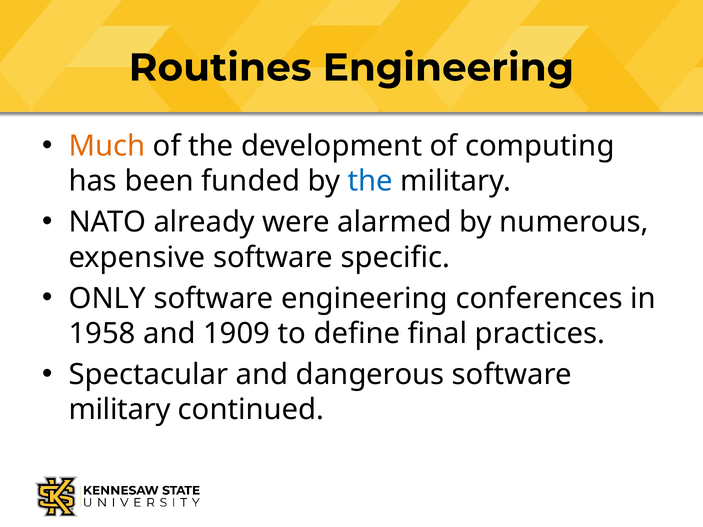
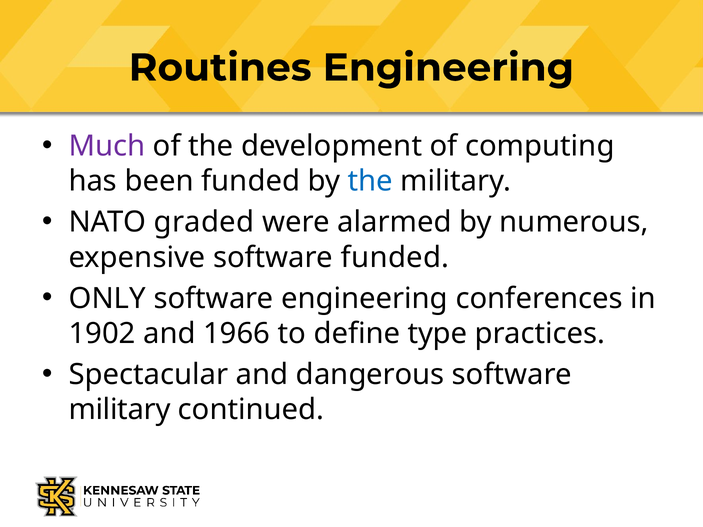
Much colour: orange -> purple
already: already -> graded
software specific: specific -> funded
1958: 1958 -> 1902
1909: 1909 -> 1966
final: final -> type
